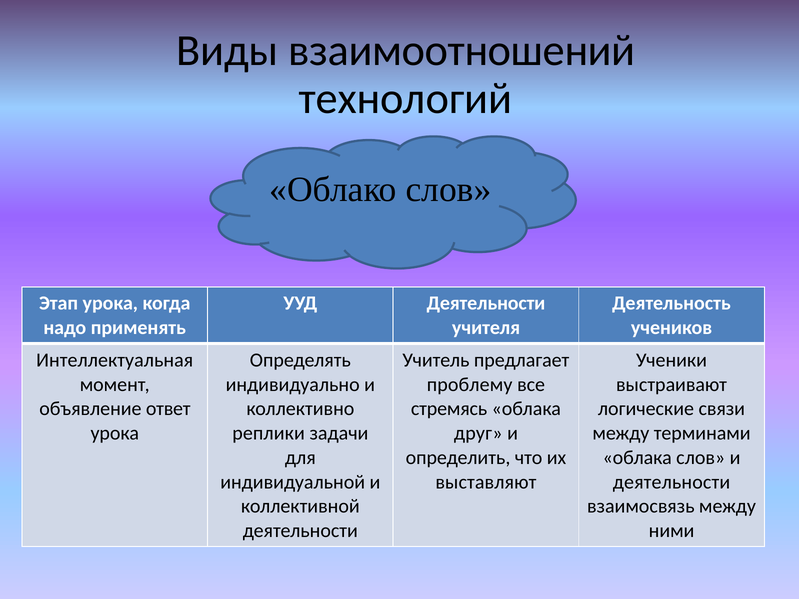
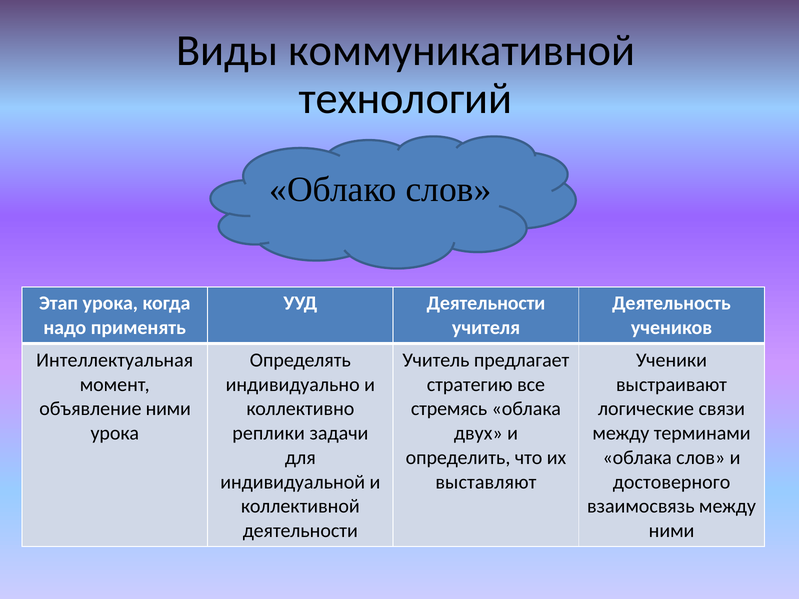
взаимоотношений: взаимоотношений -> коммуникативной
проблему: проблему -> стратегию
объявление ответ: ответ -> ними
друг: друг -> двух
деятельности at (671, 482): деятельности -> достоверного
